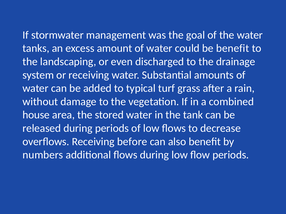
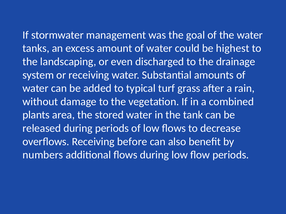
be benefit: benefit -> highest
house: house -> plants
